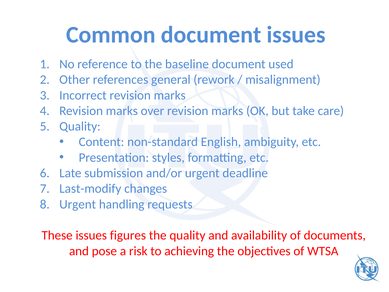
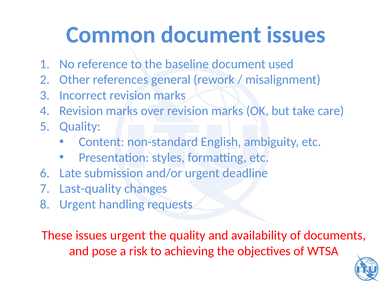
Last-modify: Last-modify -> Last-quality
issues figures: figures -> urgent
